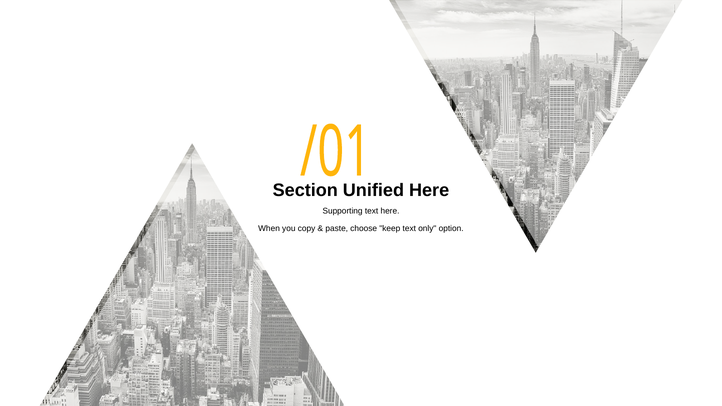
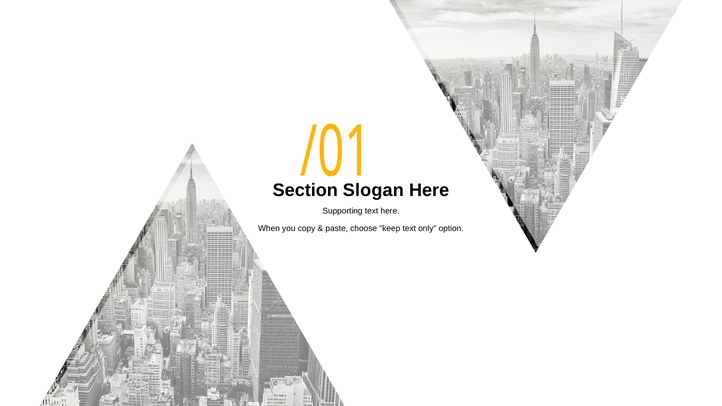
Unified: Unified -> Slogan
